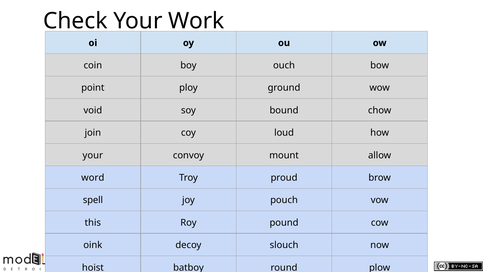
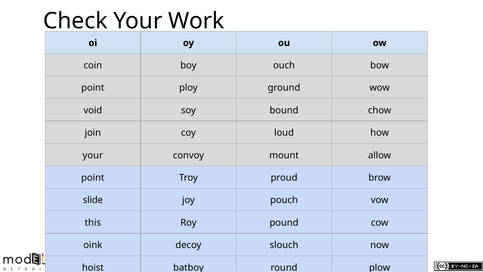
word at (93, 178): word -> point
spell: spell -> slide
